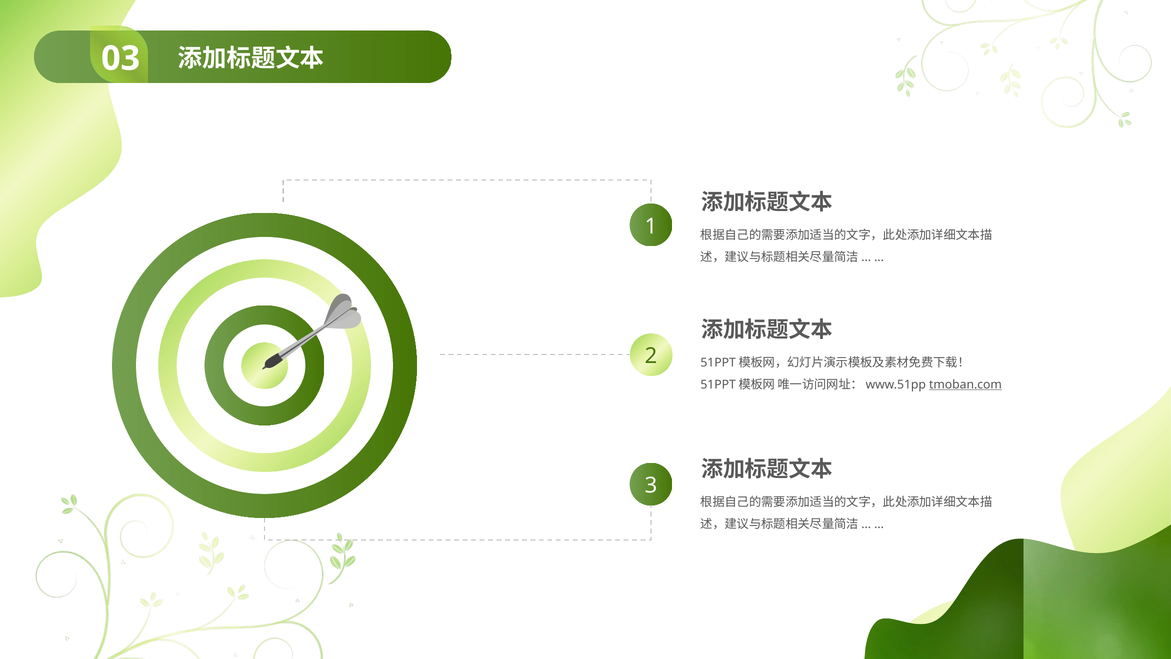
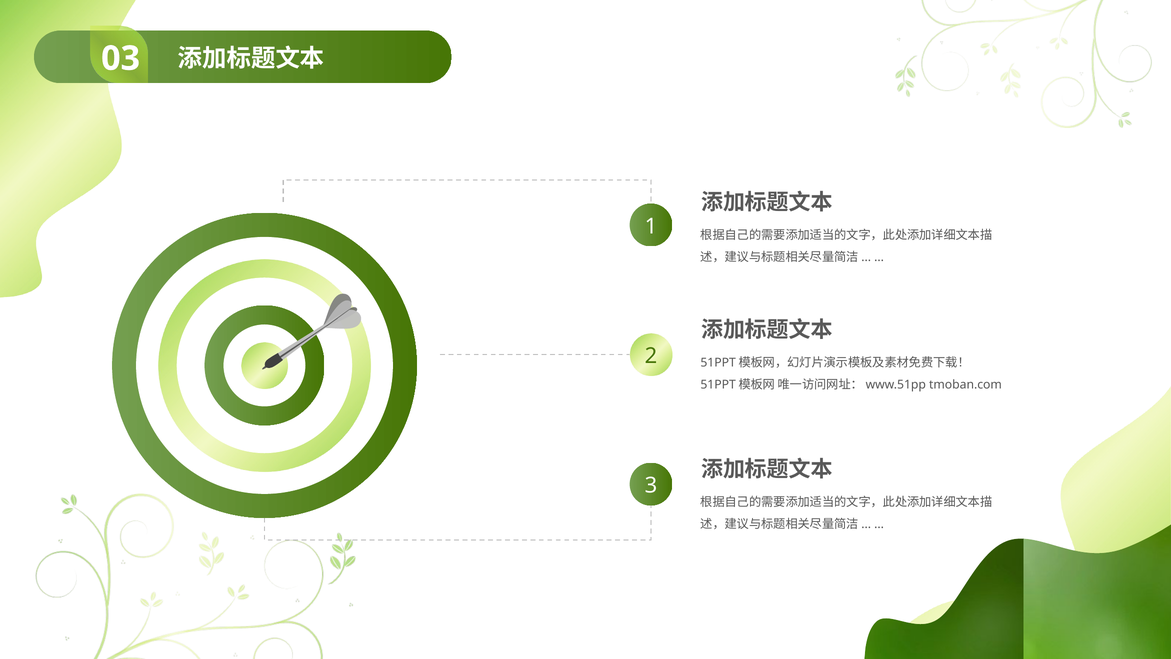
tmoban.com underline: present -> none
